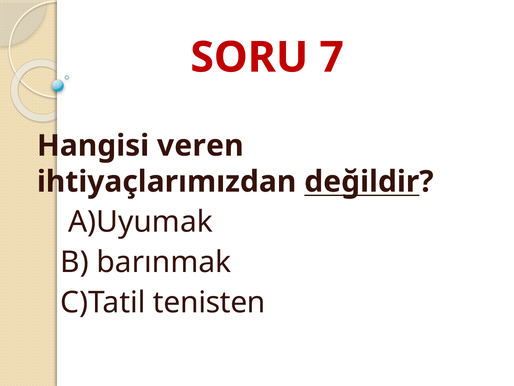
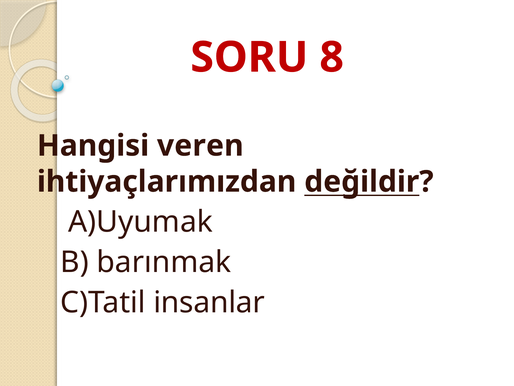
7: 7 -> 8
tenisten: tenisten -> insanlar
